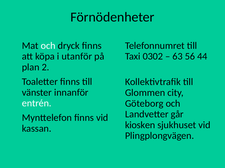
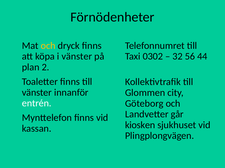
och at (48, 46) colour: white -> yellow
i utanför: utanför -> vänster
63: 63 -> 32
